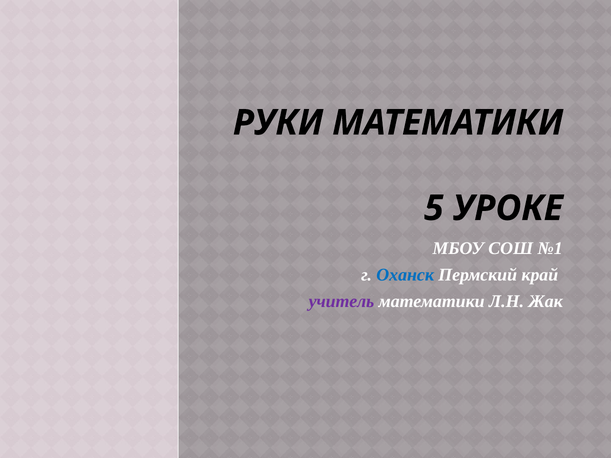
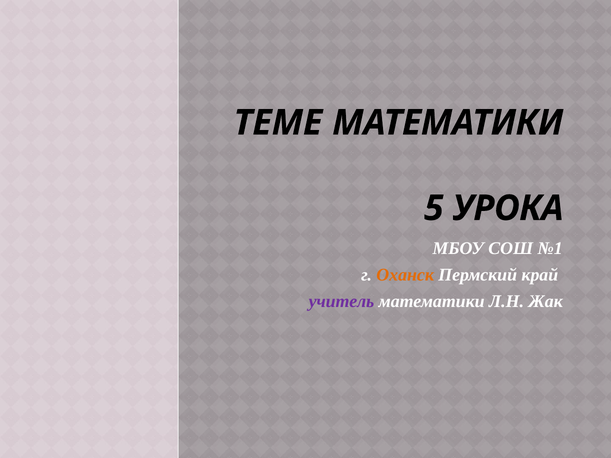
РУКИ: РУКИ -> ТЕМЕ
УРОКЕ: УРОКЕ -> УРОКА
Оханск colour: blue -> orange
